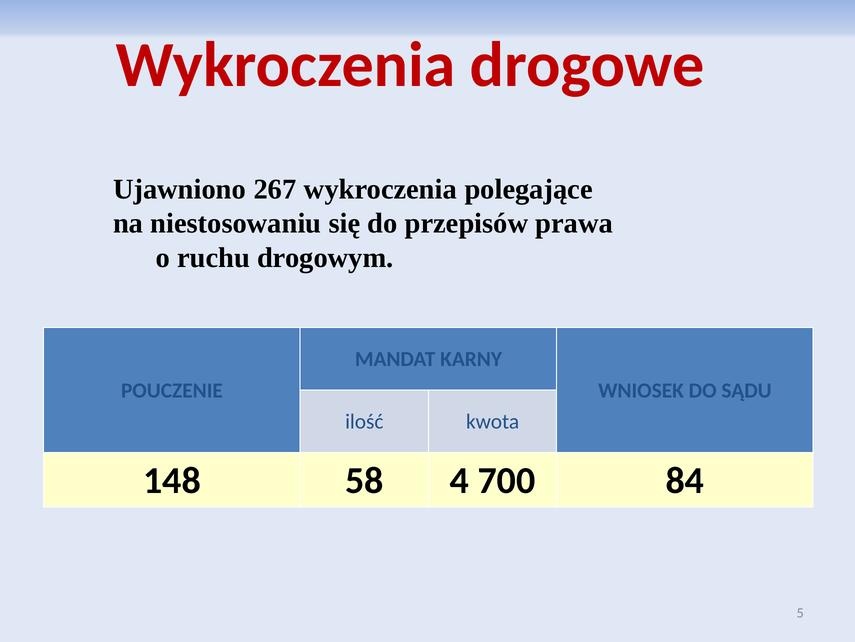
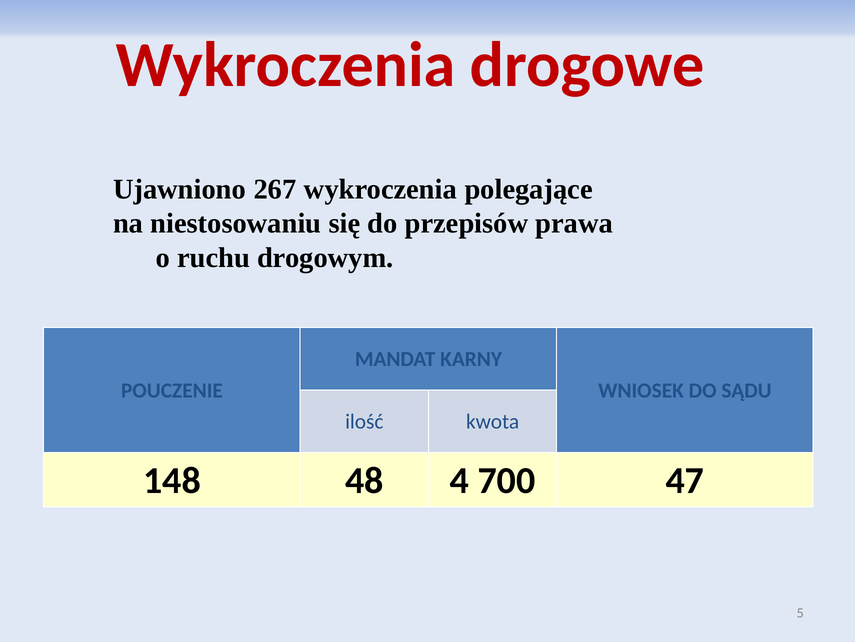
58: 58 -> 48
84: 84 -> 47
